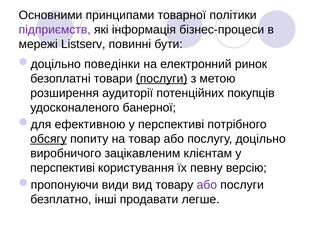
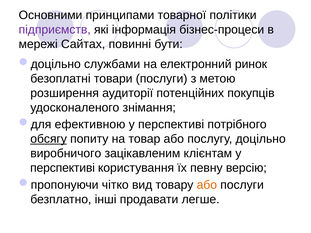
Listserv: Listserv -> Сайтах
поведінки: поведінки -> службами
послуги at (162, 79) underline: present -> none
банерної: банерної -> знімання
види: види -> чітко
або at (207, 185) colour: purple -> orange
